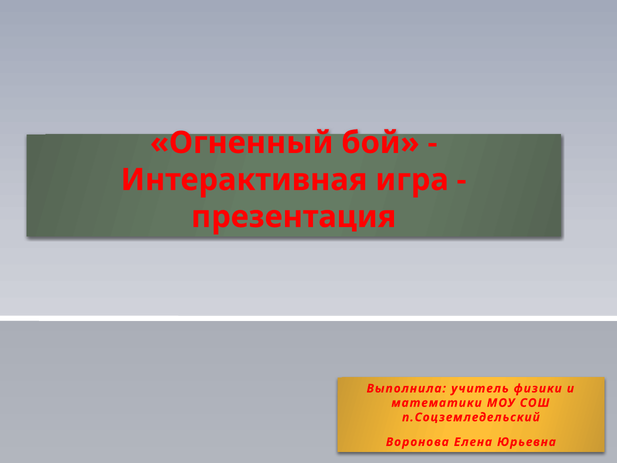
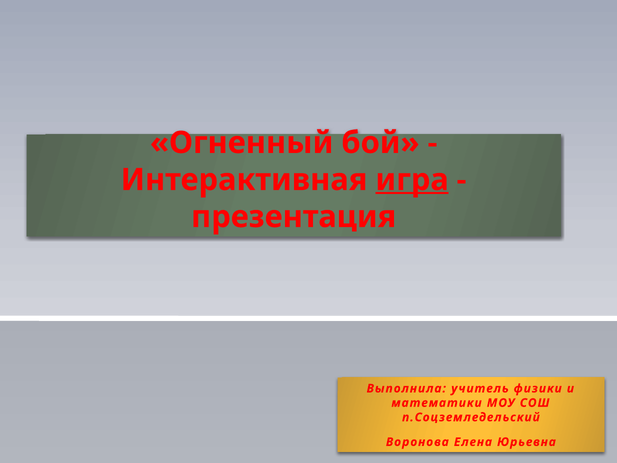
игра underline: none -> present
